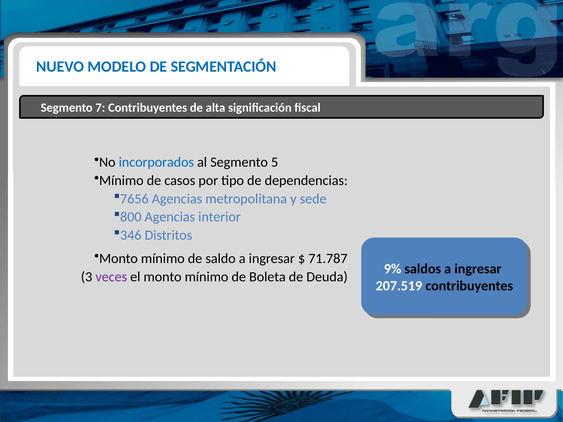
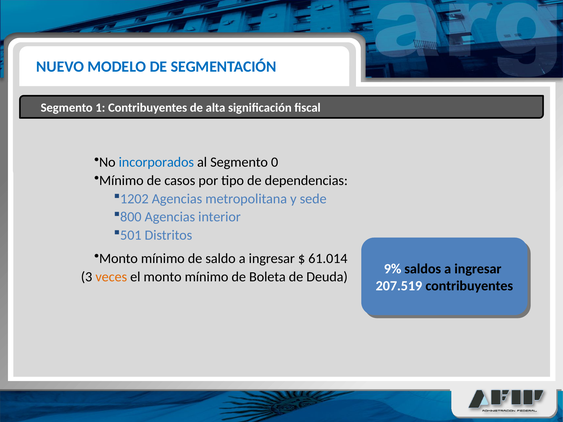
7: 7 -> 1
5: 5 -> 0
7656: 7656 -> 1202
346: 346 -> 501
71.787: 71.787 -> 61.014
veces colour: purple -> orange
